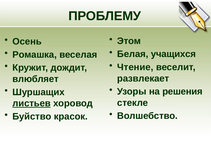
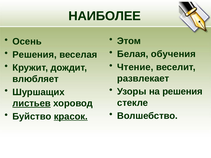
ПРОБЛЕМУ: ПРОБЛЕМУ -> НАИБОЛЕЕ
учащихся: учащихся -> обучения
Ромашка at (35, 55): Ромашка -> Решения
красок underline: none -> present
